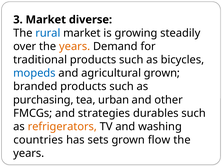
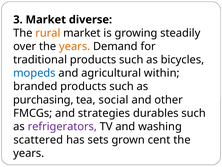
rural colour: blue -> orange
agricultural grown: grown -> within
urban: urban -> social
refrigerators colour: orange -> purple
countries: countries -> scattered
flow: flow -> cent
